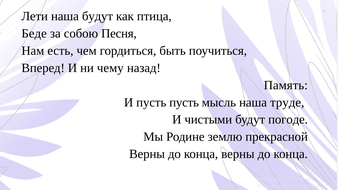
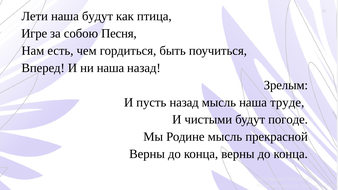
Беде: Беде -> Игре
ни чему: чему -> наша
Память: Память -> Зрелым
пусть пусть: пусть -> назад
Родине землю: землю -> мысль
